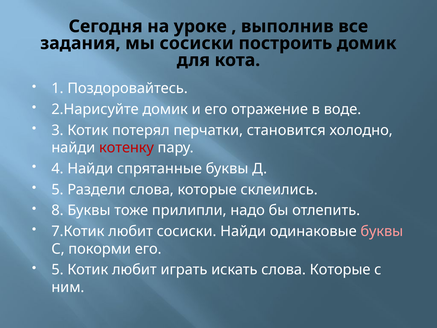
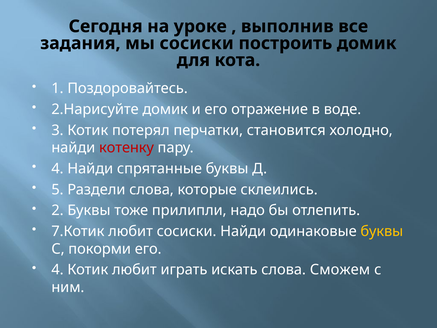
8: 8 -> 2
буквы at (382, 231) colour: pink -> yellow
5 at (57, 270): 5 -> 4
искать слова Которые: Которые -> Сможем
